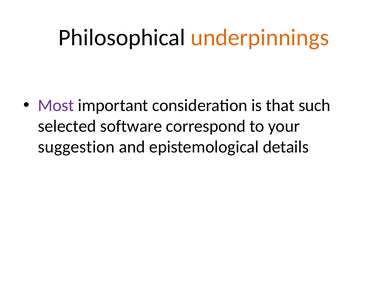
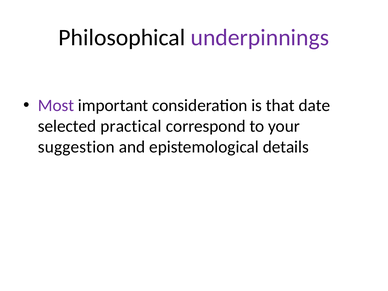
underpinnings colour: orange -> purple
such: such -> date
software: software -> practical
